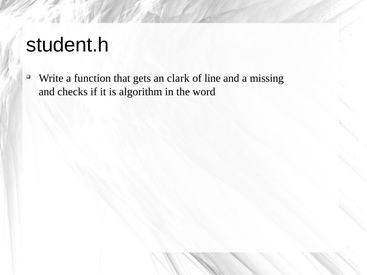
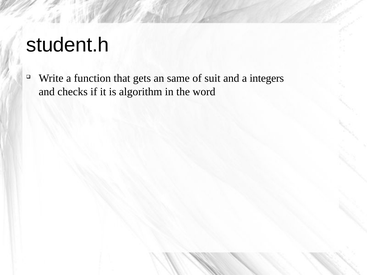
clark: clark -> same
line: line -> suit
missing: missing -> integers
